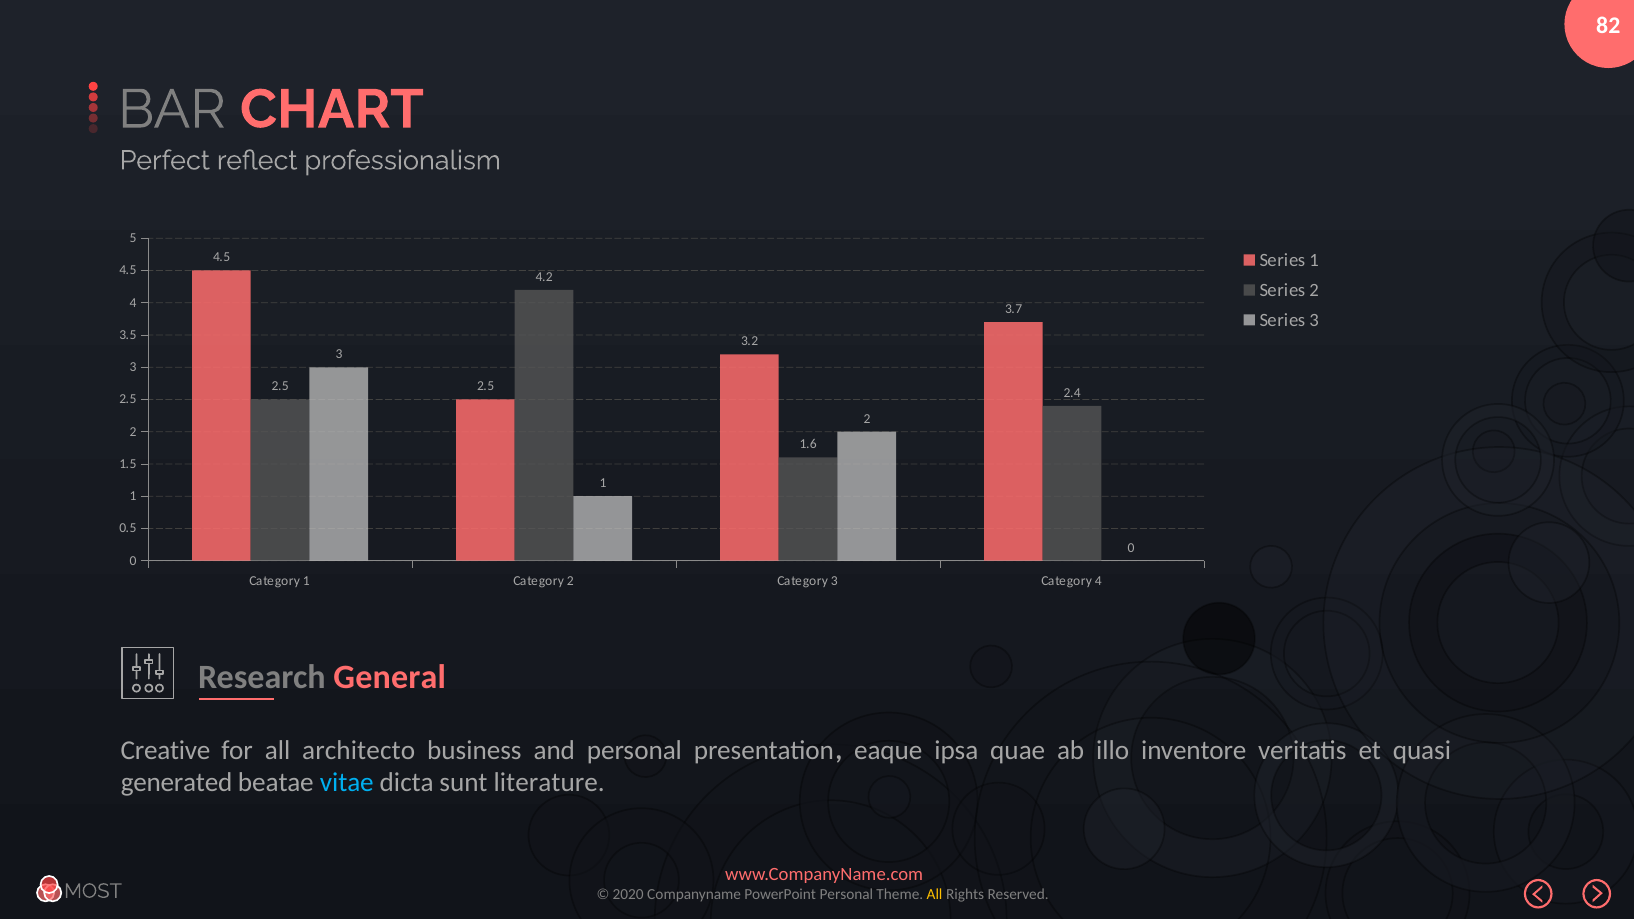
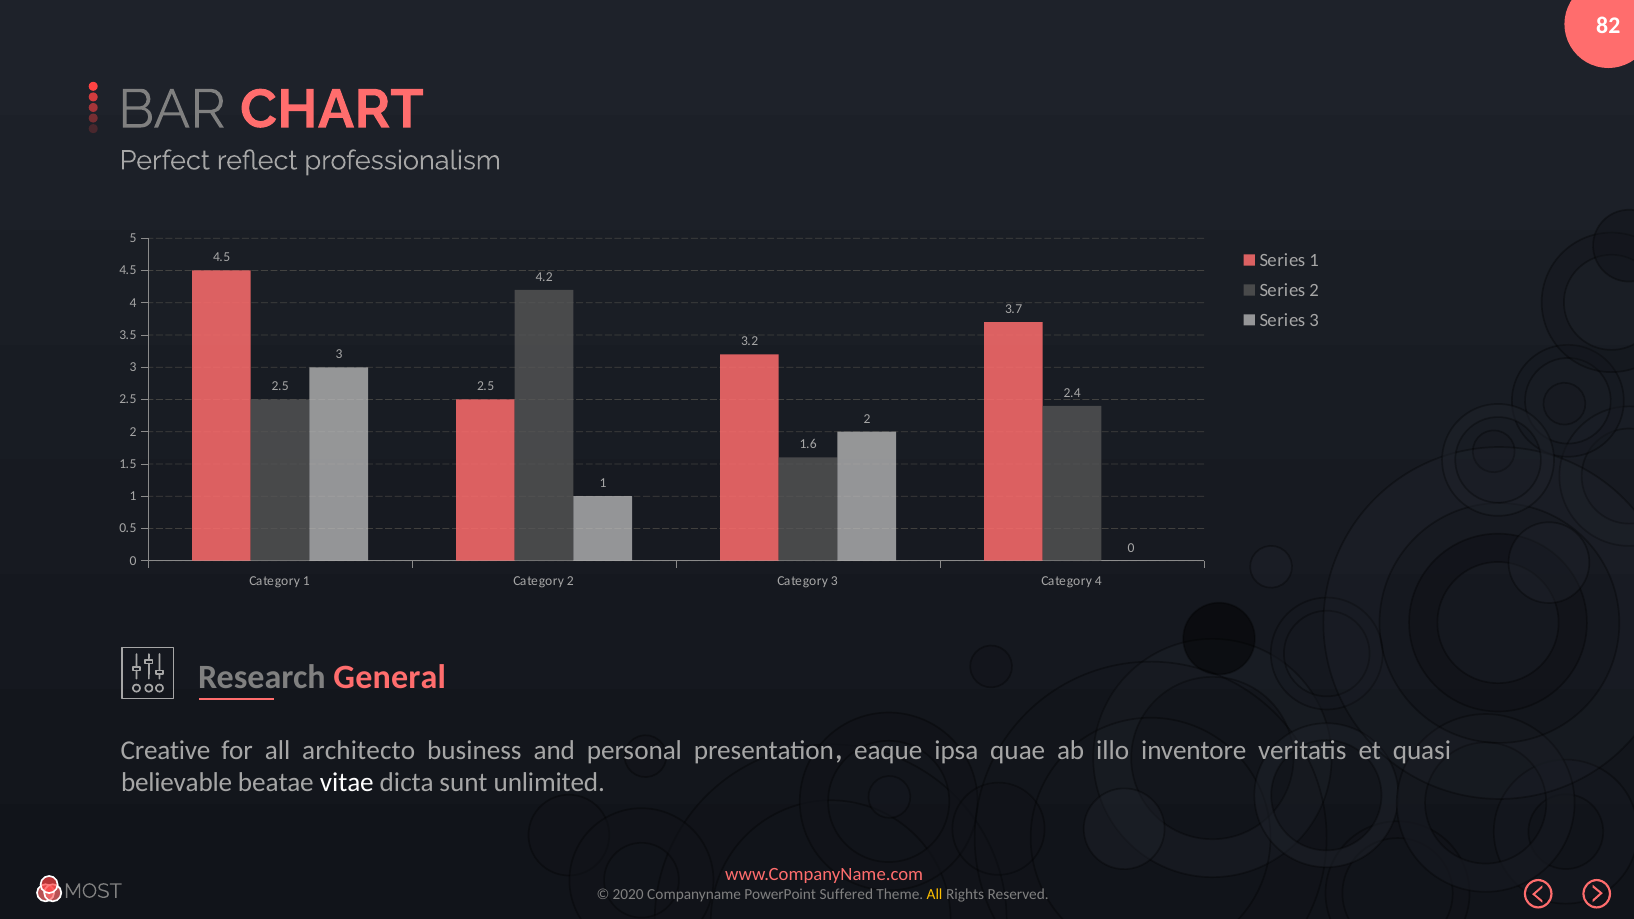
generated: generated -> believable
vitae colour: light blue -> white
literature: literature -> unlimited
Personal at (846, 894): Personal -> Suffered
